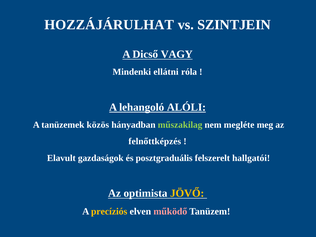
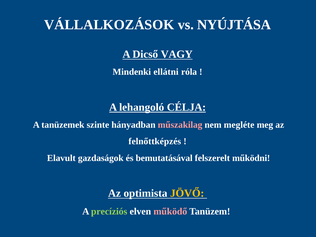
HOZZÁJÁRULHAT: HOZZÁJÁRULHAT -> VÁLLALKOZÁSOK
SZINTJEIN: SZINTJEIN -> NYÚJTÁSA
ALÓLI: ALÓLI -> CÉLJA
közös: közös -> szinte
műszakilag colour: light green -> pink
posztgraduális: posztgraduális -> bemutatásával
hallgatói: hallgatói -> működni
precíziós colour: yellow -> light green
